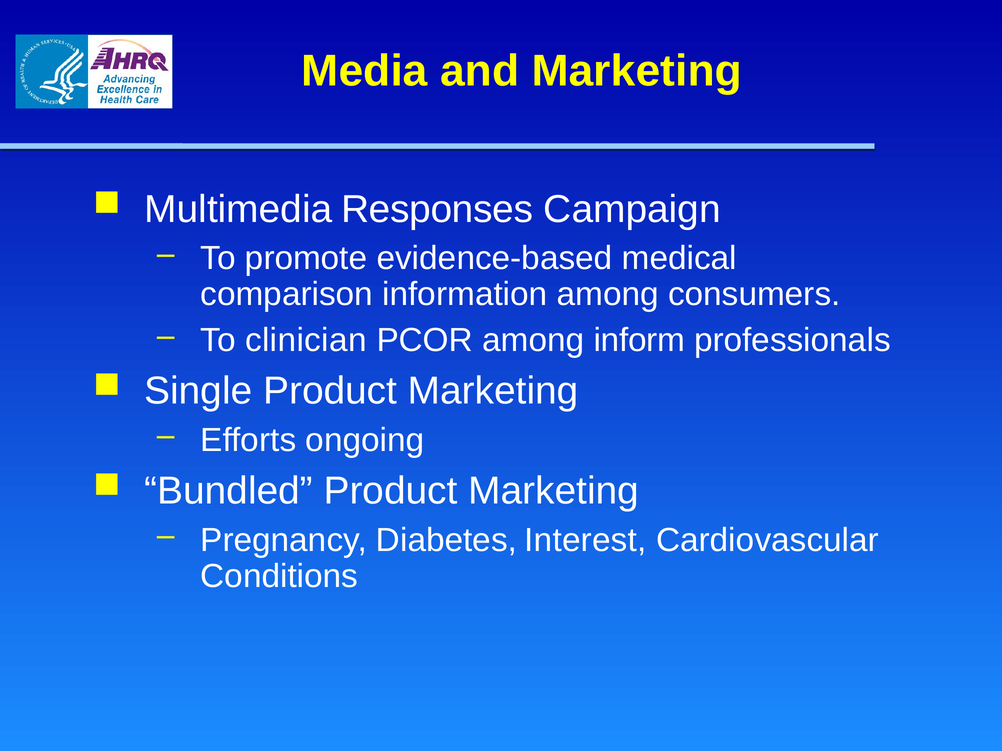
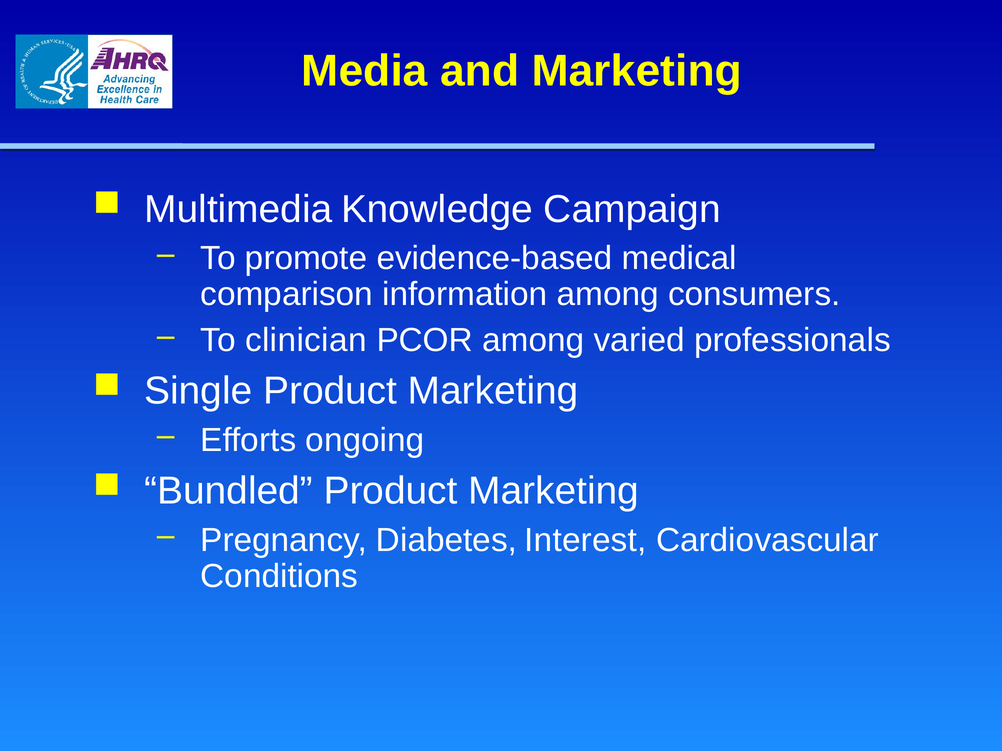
Responses: Responses -> Knowledge
inform: inform -> varied
